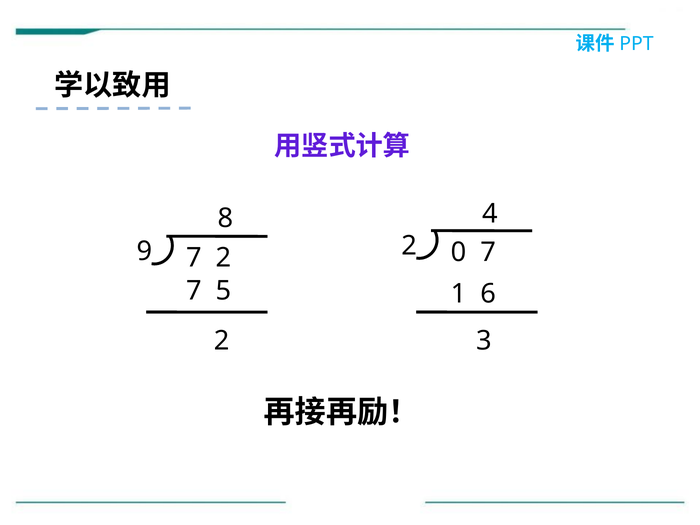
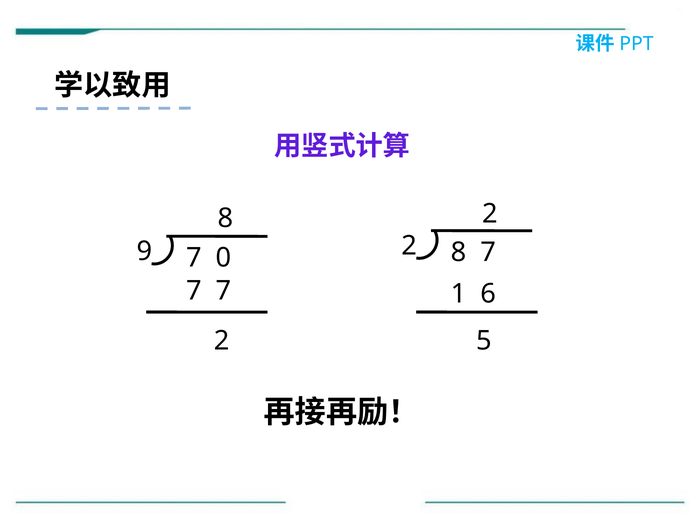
8 4: 4 -> 2
9 0: 0 -> 8
2 at (223, 258): 2 -> 0
7 5: 5 -> 7
3: 3 -> 5
